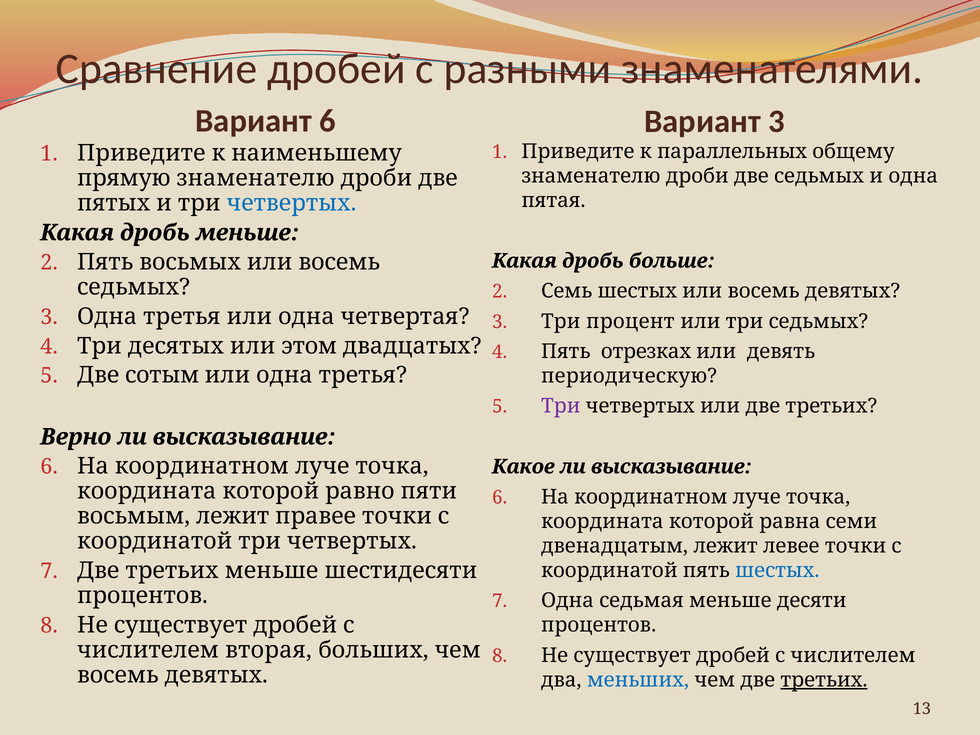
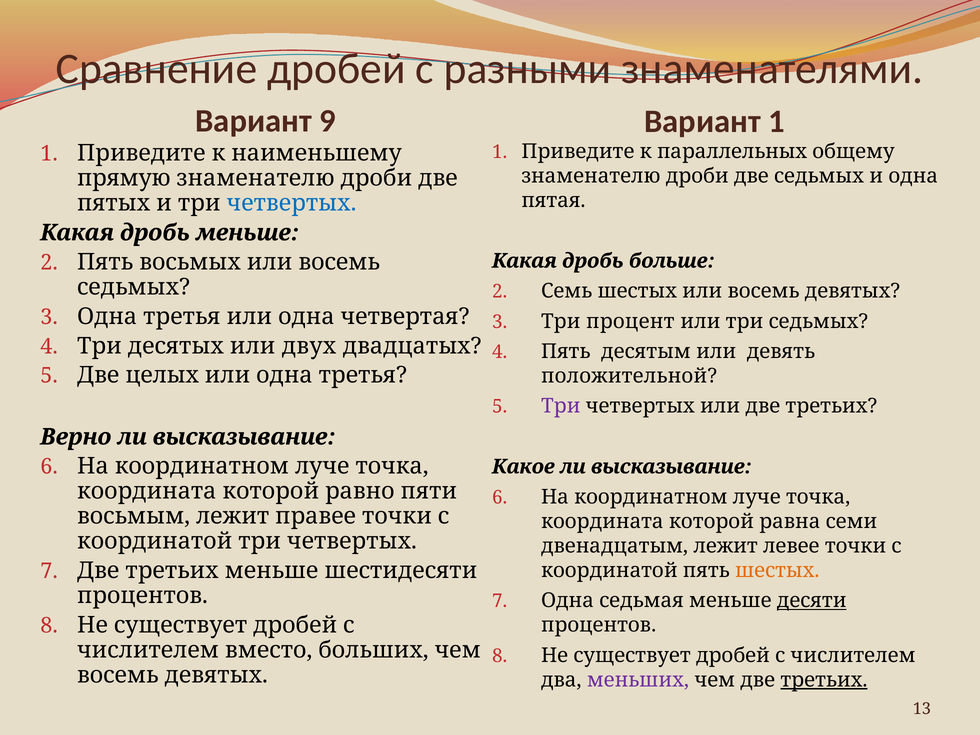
Вариант 6: 6 -> 9
Вариант 3: 3 -> 1
этом: этом -> двух
отрезках: отрезках -> десятым
сотым: сотым -> целых
периодическую: периодическую -> положительной
шестых at (777, 570) colour: blue -> orange
десяти underline: none -> present
вторая: вторая -> вместо
меньших colour: blue -> purple
